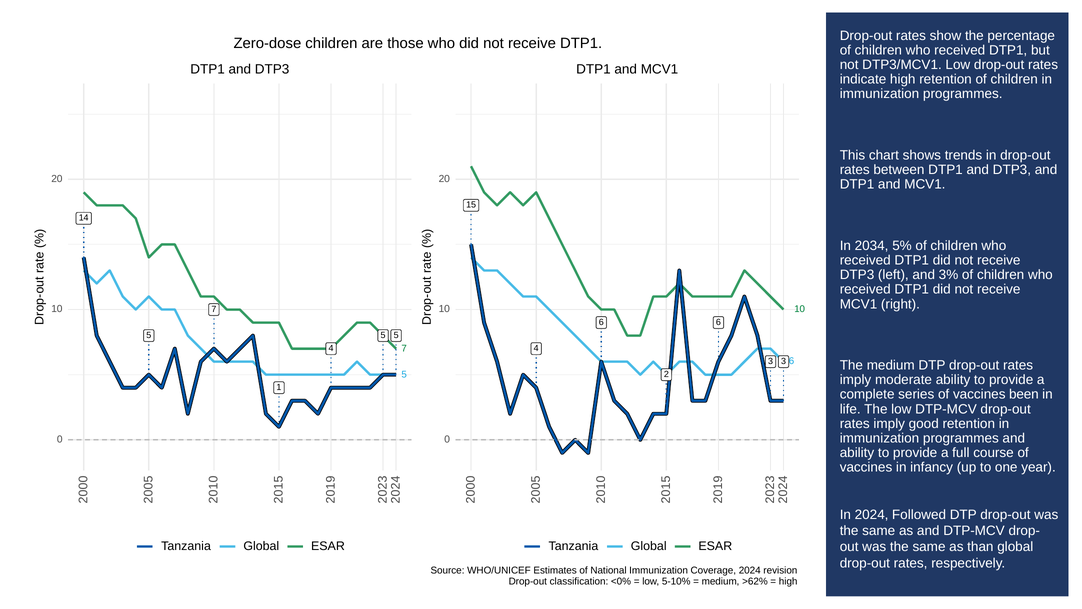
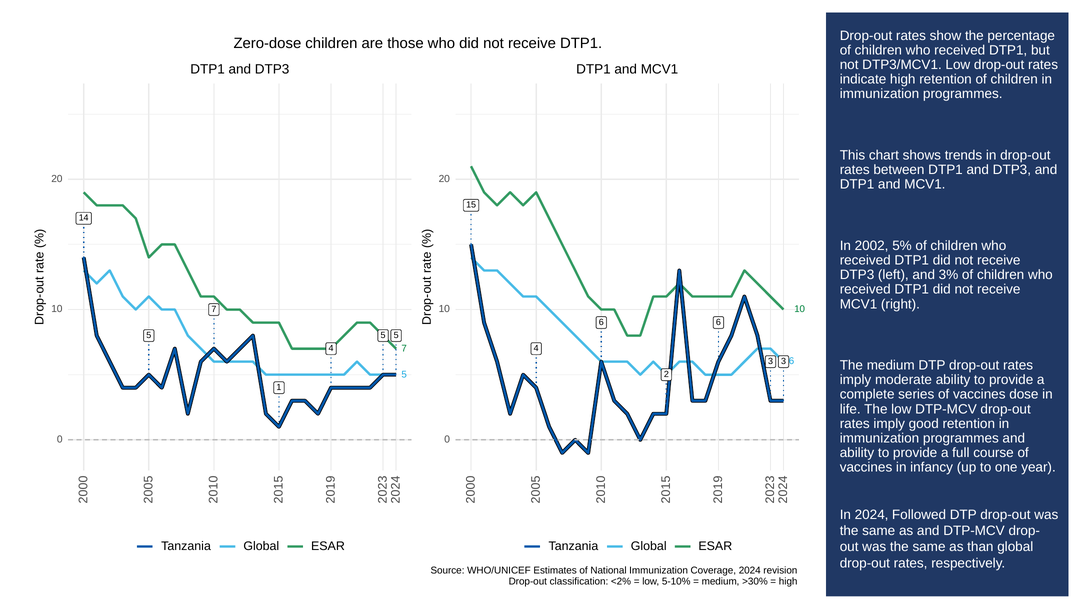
2034: 2034 -> 2002
been: been -> dose
<0%: <0% -> <2%
>62%: >62% -> >30%
